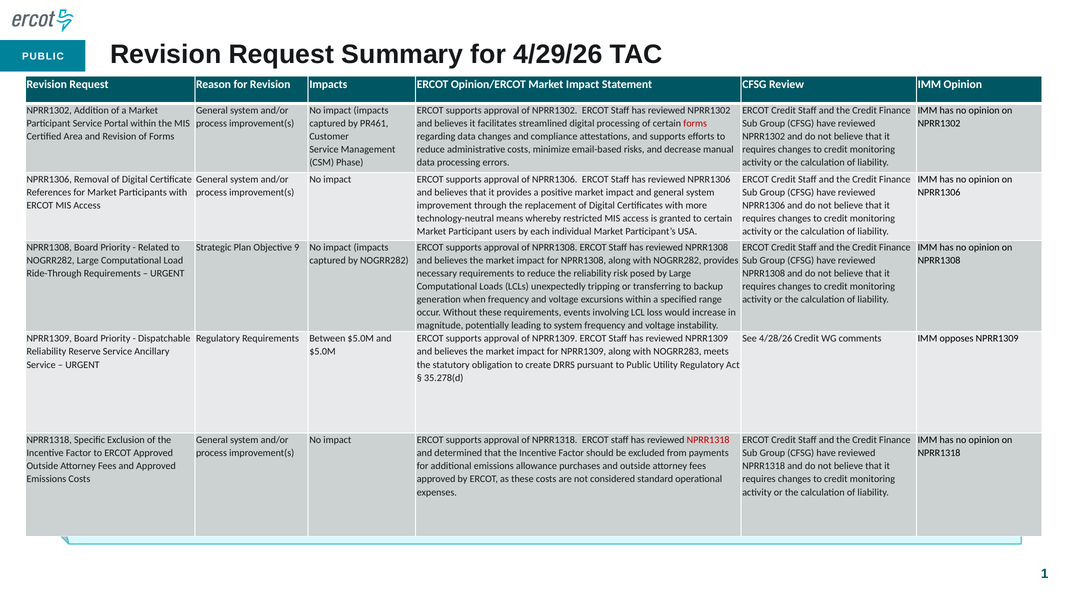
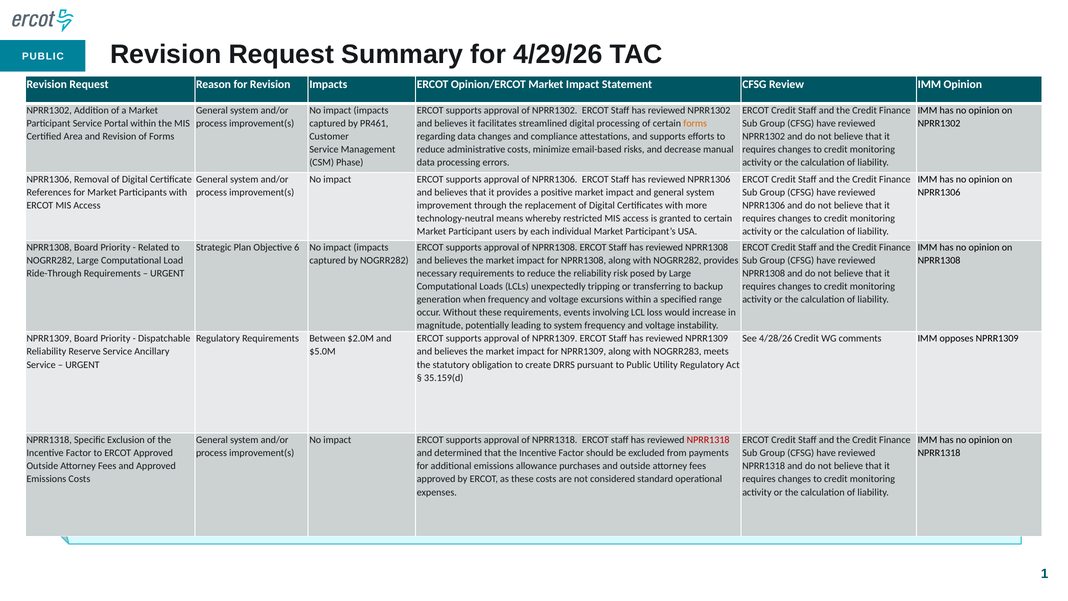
forms at (695, 123) colour: red -> orange
9: 9 -> 6
Between $5.0M: $5.0M -> $2.0M
35.278(d: 35.278(d -> 35.159(d
